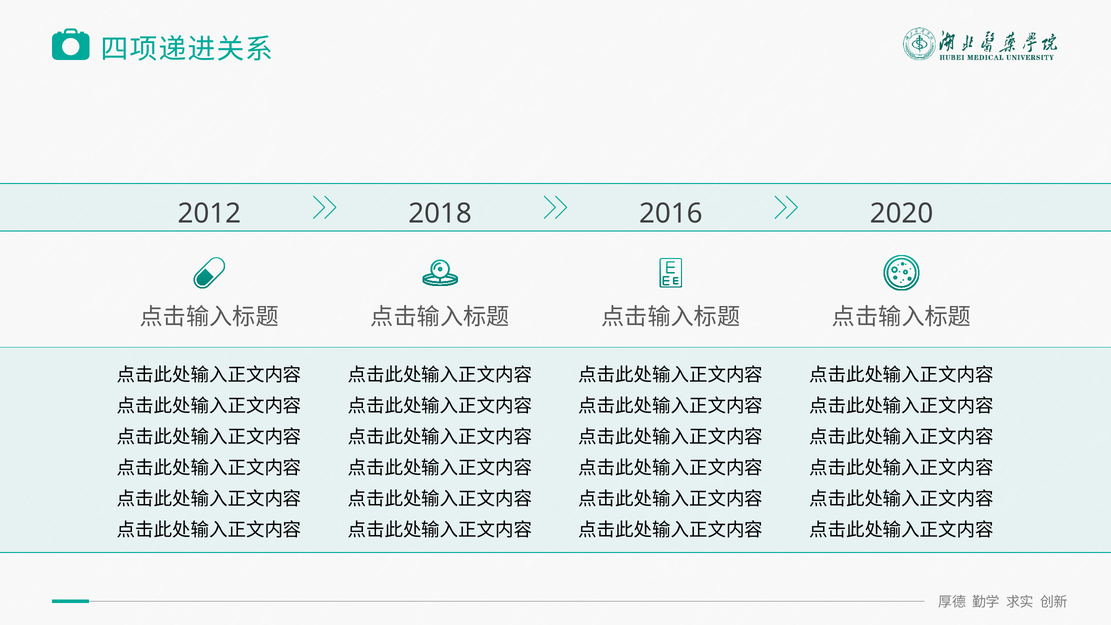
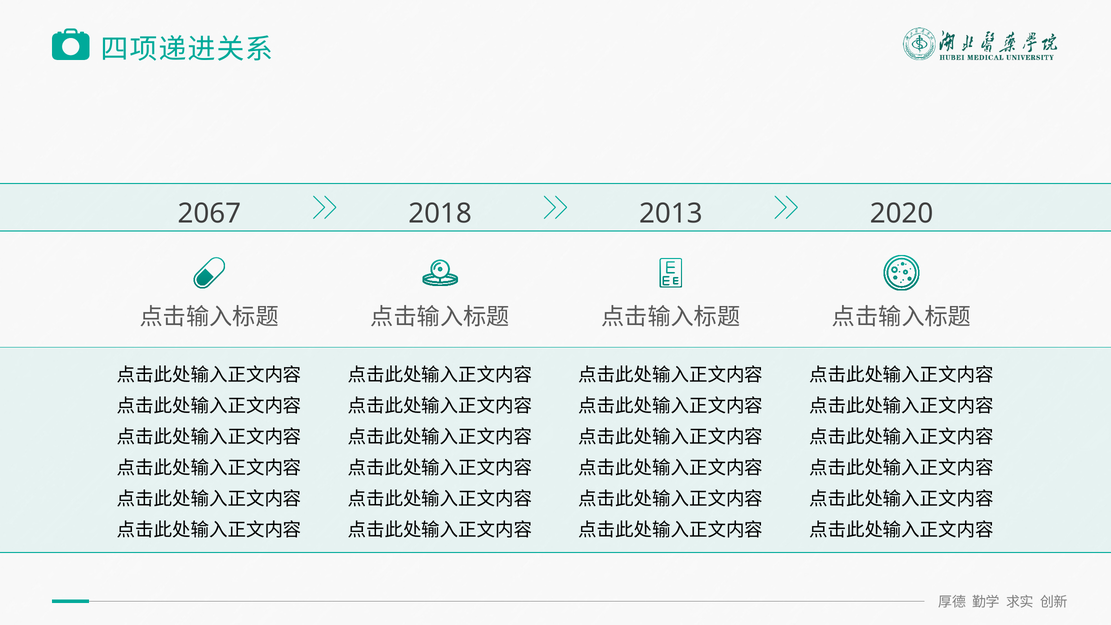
2012: 2012 -> 2067
2016: 2016 -> 2013
